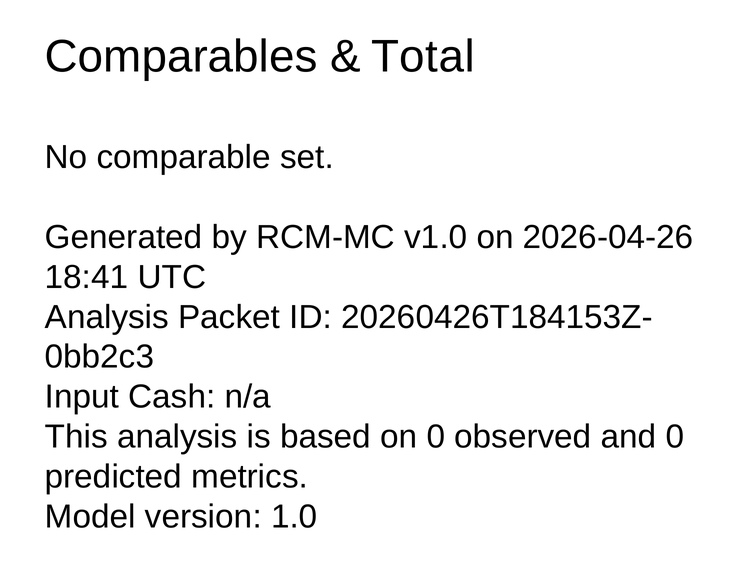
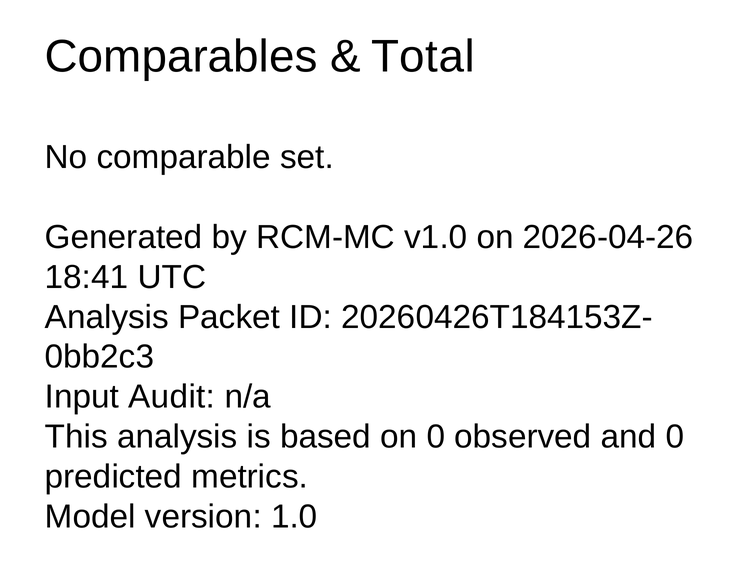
Cash: Cash -> Audit
